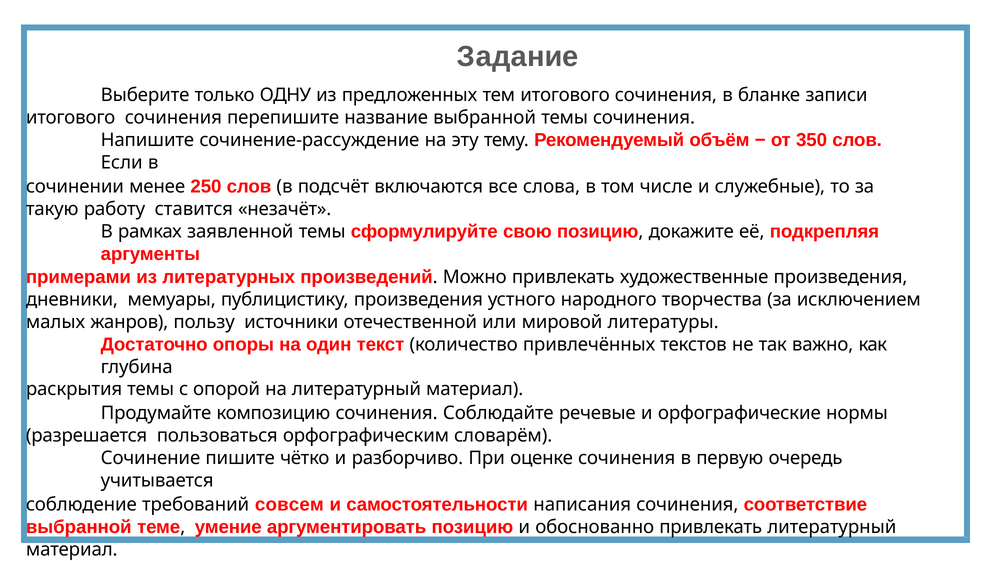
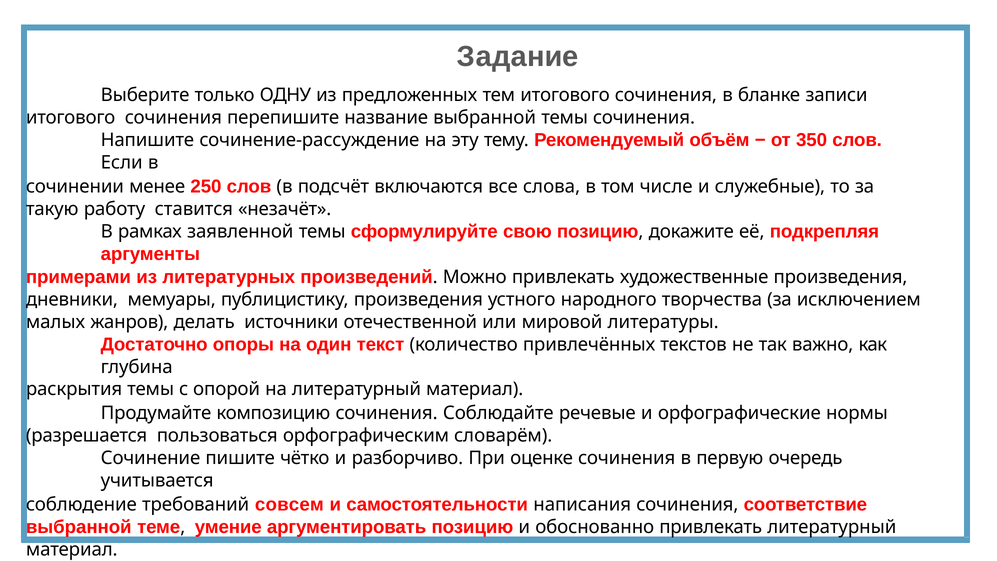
пользу: пользу -> делать
